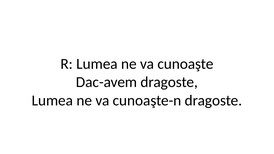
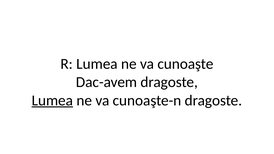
Lumea at (52, 100) underline: none -> present
